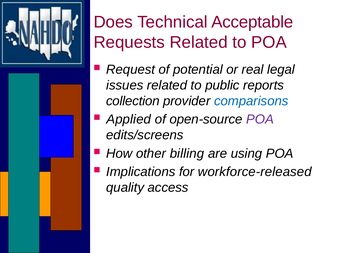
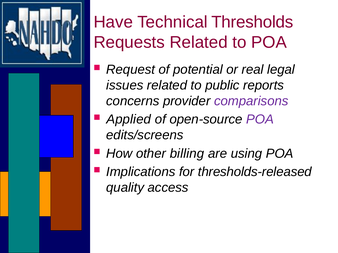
Does: Does -> Have
Acceptable: Acceptable -> Thresholds
collection: collection -> concerns
comparisons colour: blue -> purple
workforce-released: workforce-released -> thresholds-released
